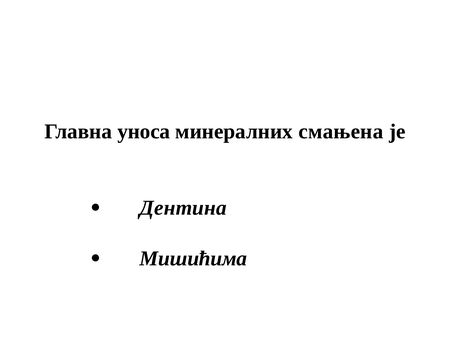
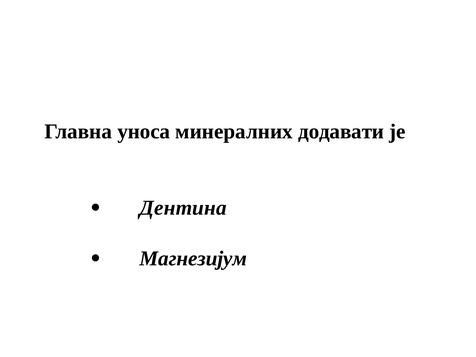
смањена: смањена -> додавати
Мишићима: Мишићима -> Магнезијум
